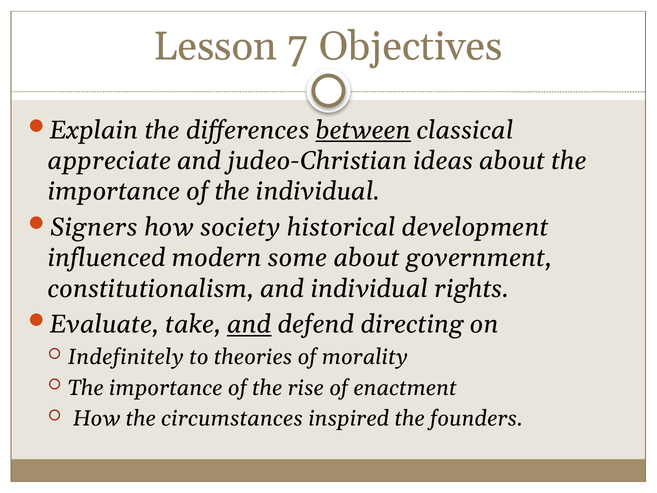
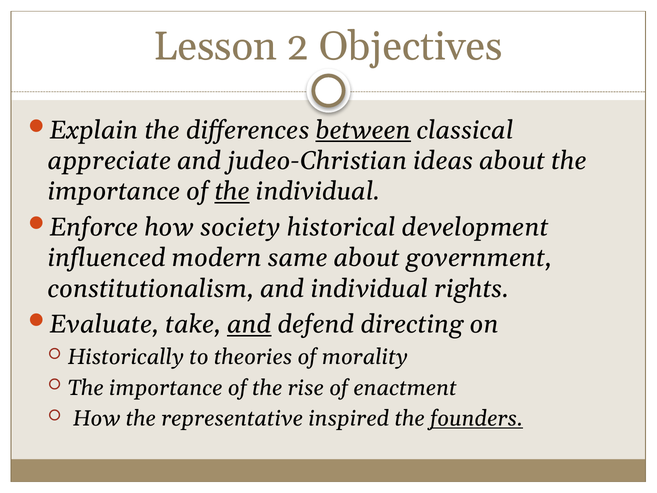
7: 7 -> 2
the at (232, 191) underline: none -> present
Signers: Signers -> Enforce
some: some -> same
Indefinitely: Indefinitely -> Historically
circumstances: circumstances -> representative
founders underline: none -> present
